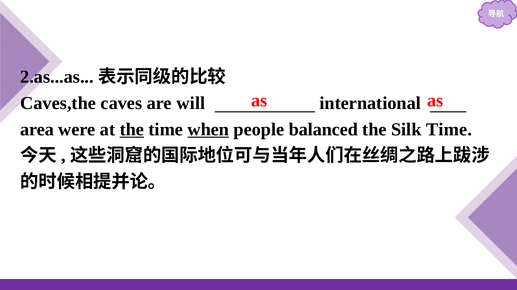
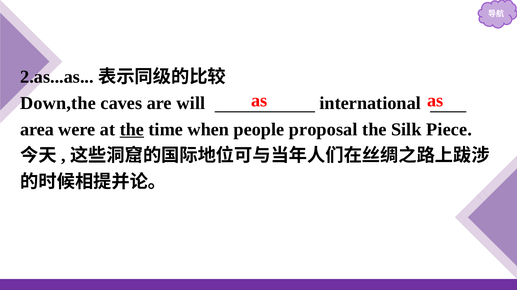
Caves,the: Caves,the -> Down,the
when underline: present -> none
balanced: balanced -> proposal
Silk Time: Time -> Piece
